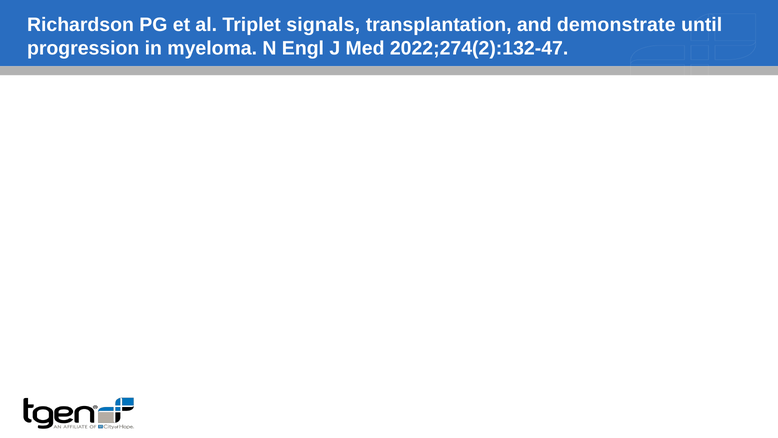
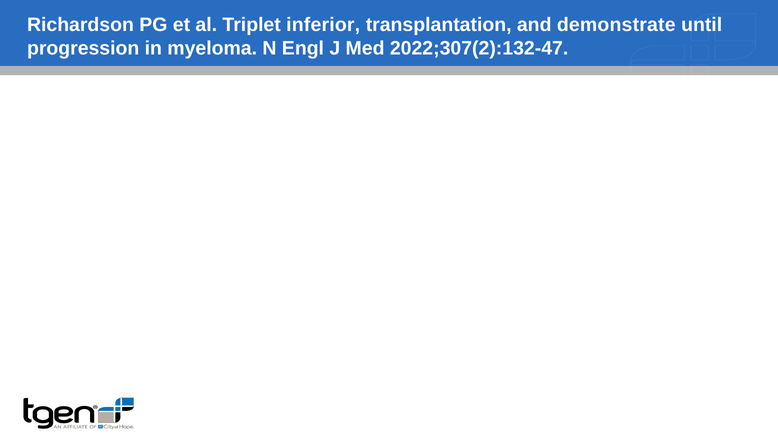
signals: signals -> inferior
2022;274(2):132-47: 2022;274(2):132-47 -> 2022;307(2):132-47
